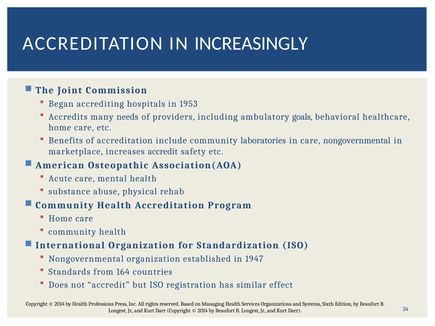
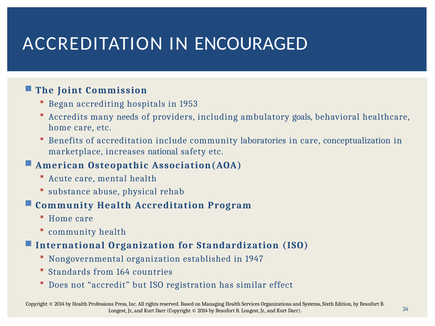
INCREASINGLY: INCREASINGLY -> ENCOURAGED
care nongovernmental: nongovernmental -> conceptualization
increases accredit: accredit -> national
